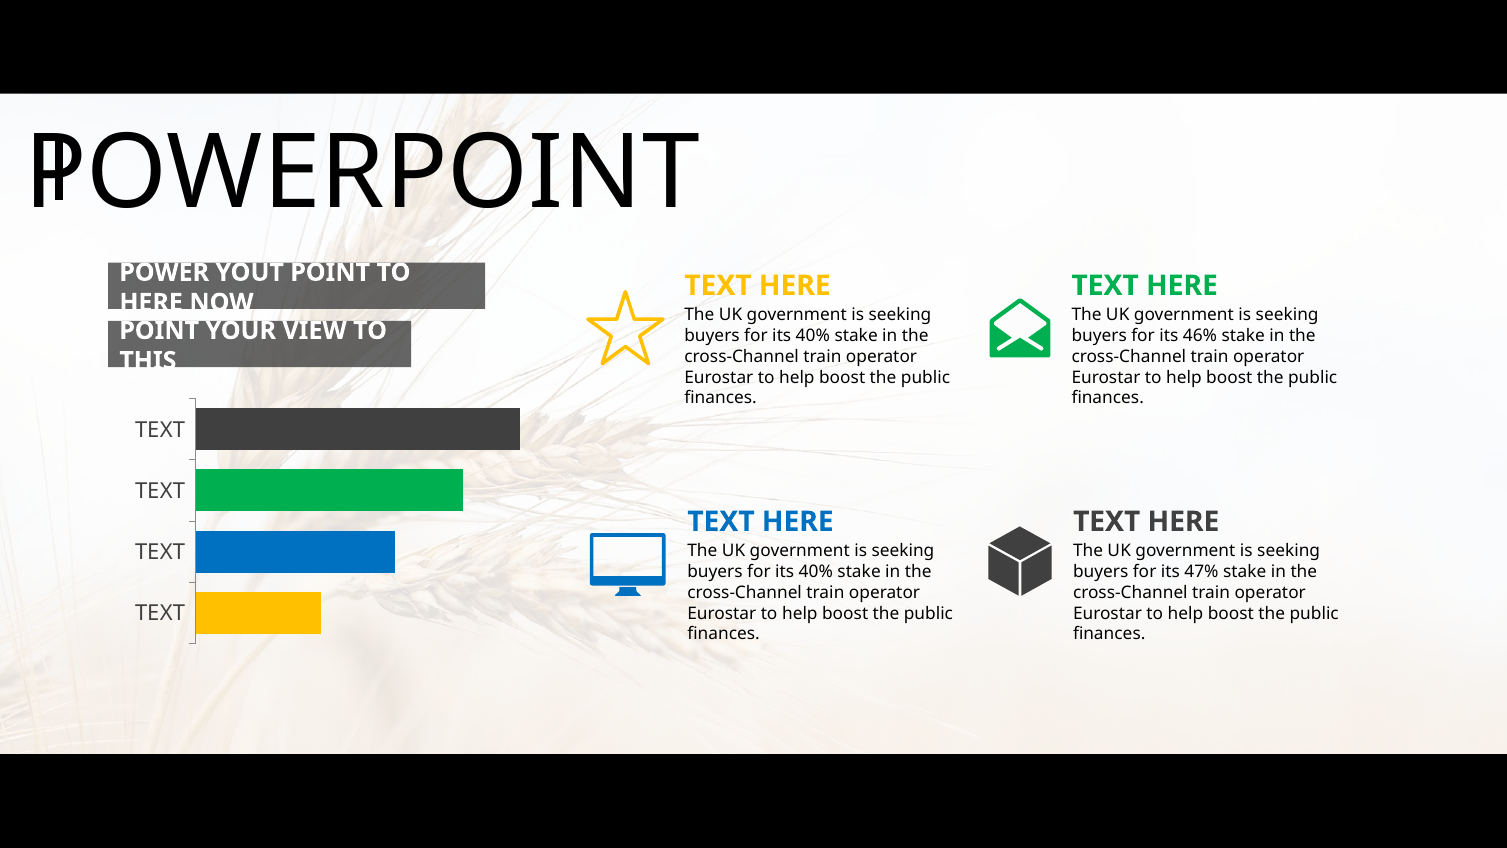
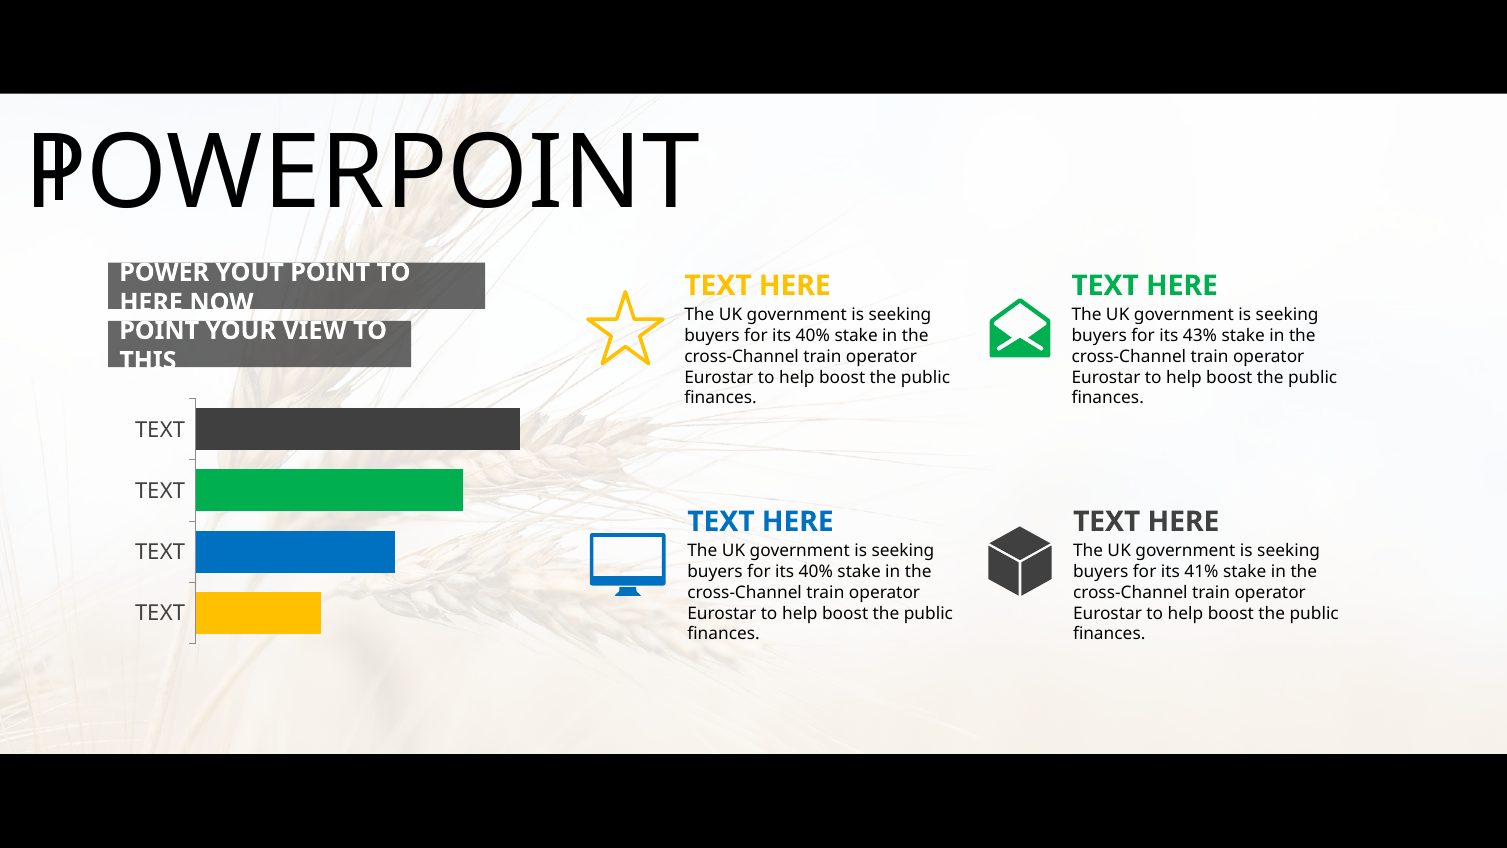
46%: 46% -> 43%
47%: 47% -> 41%
